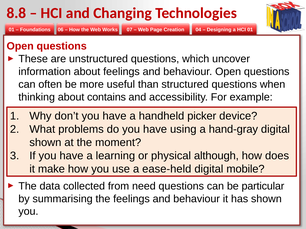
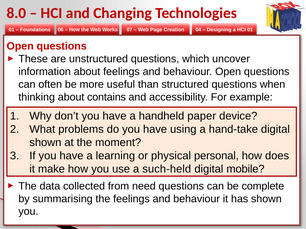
8.8: 8.8 -> 8.0
picker: picker -> paper
hand-gray: hand-gray -> hand-take
although: although -> personal
ease-held: ease-held -> such-held
particular: particular -> complete
